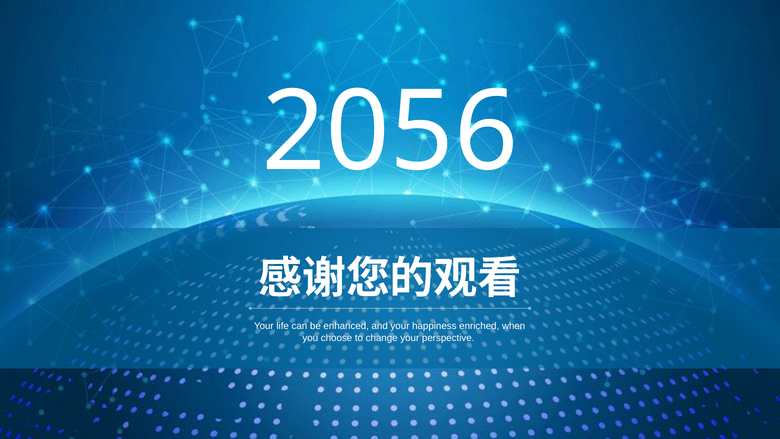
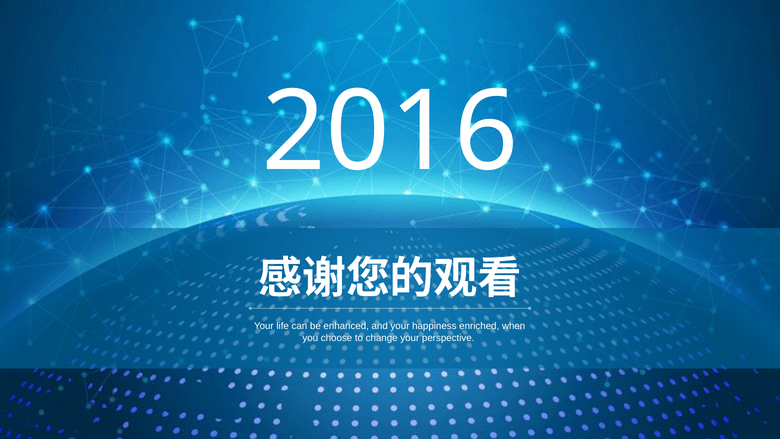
2056: 2056 -> 2016
